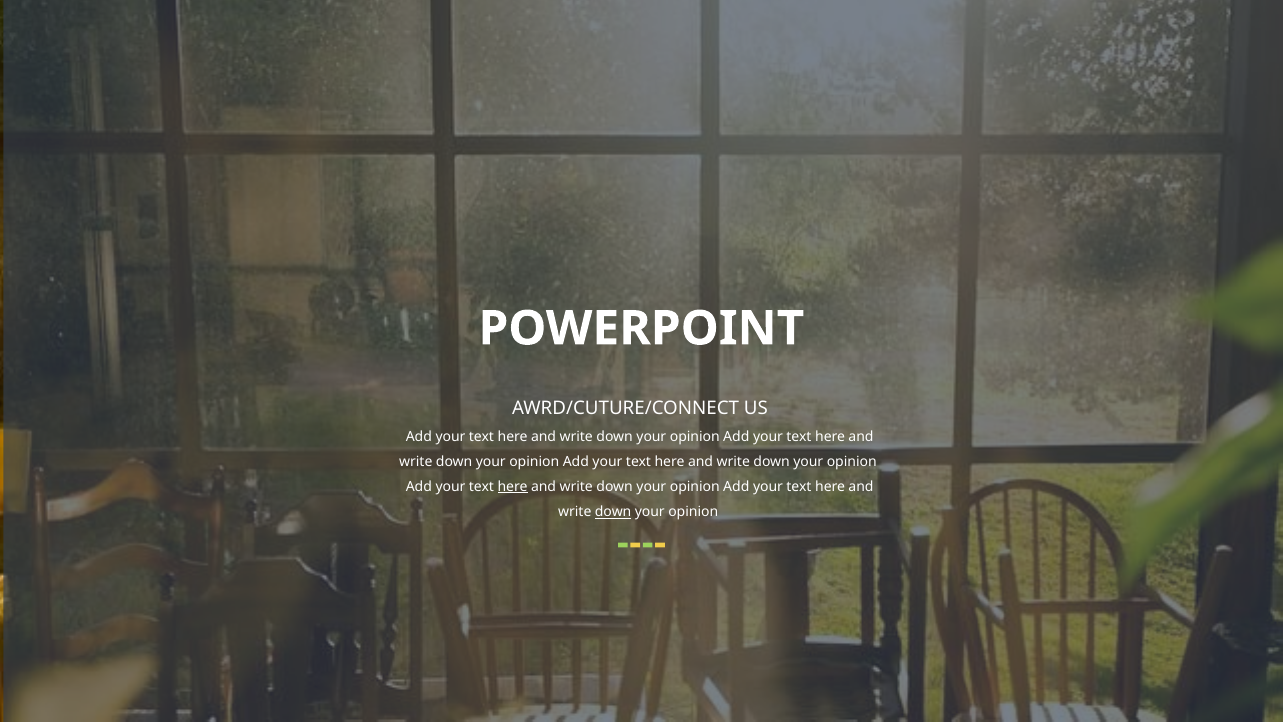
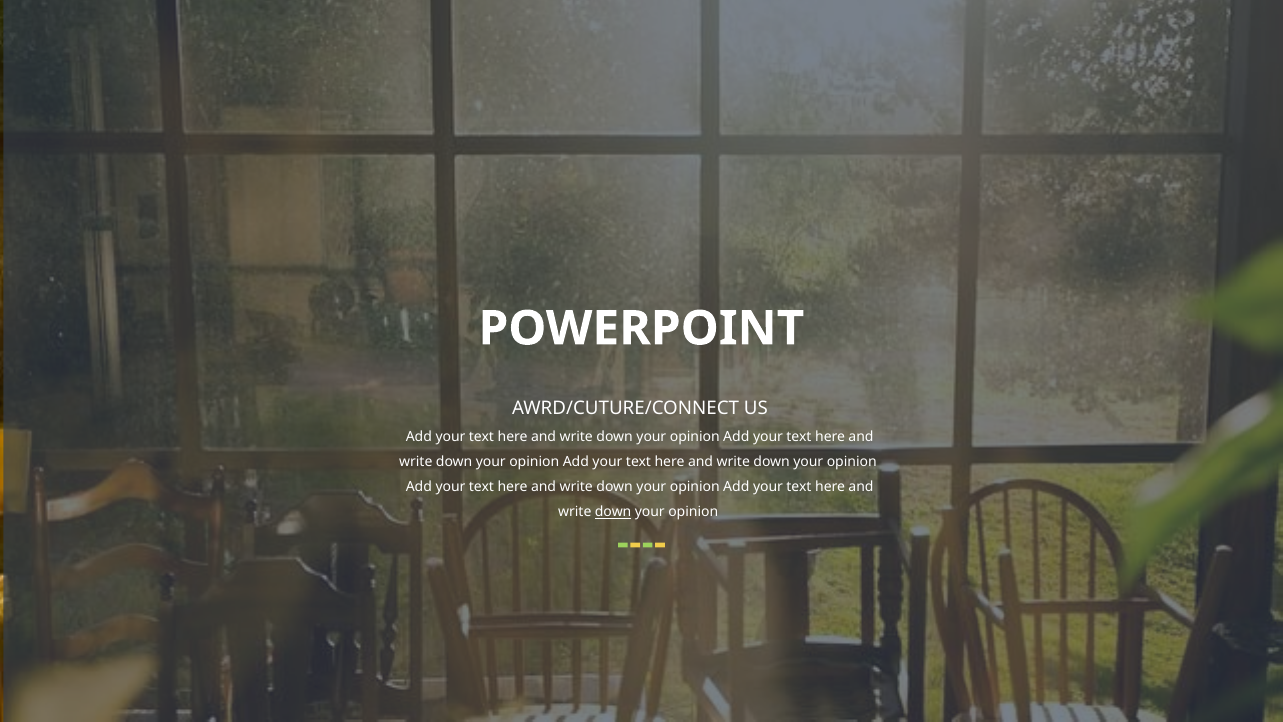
here at (513, 487) underline: present -> none
